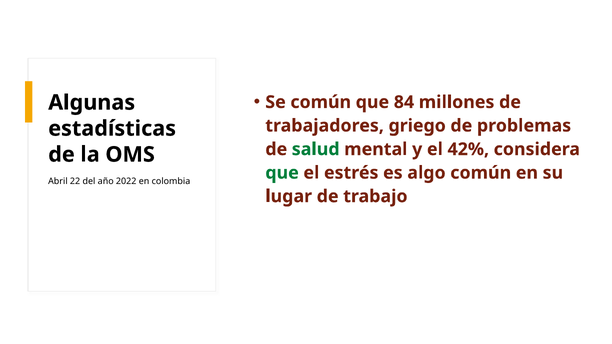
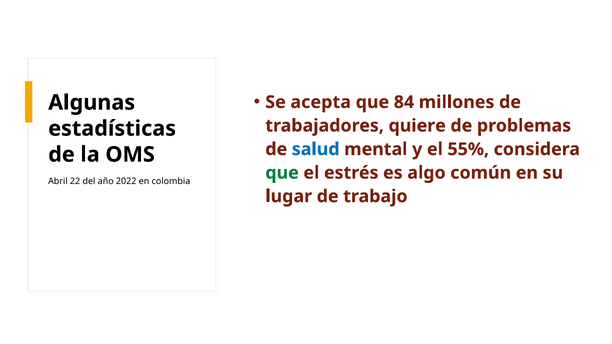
Se común: común -> acepta
griego: griego -> quiere
salud colour: green -> blue
42%: 42% -> 55%
